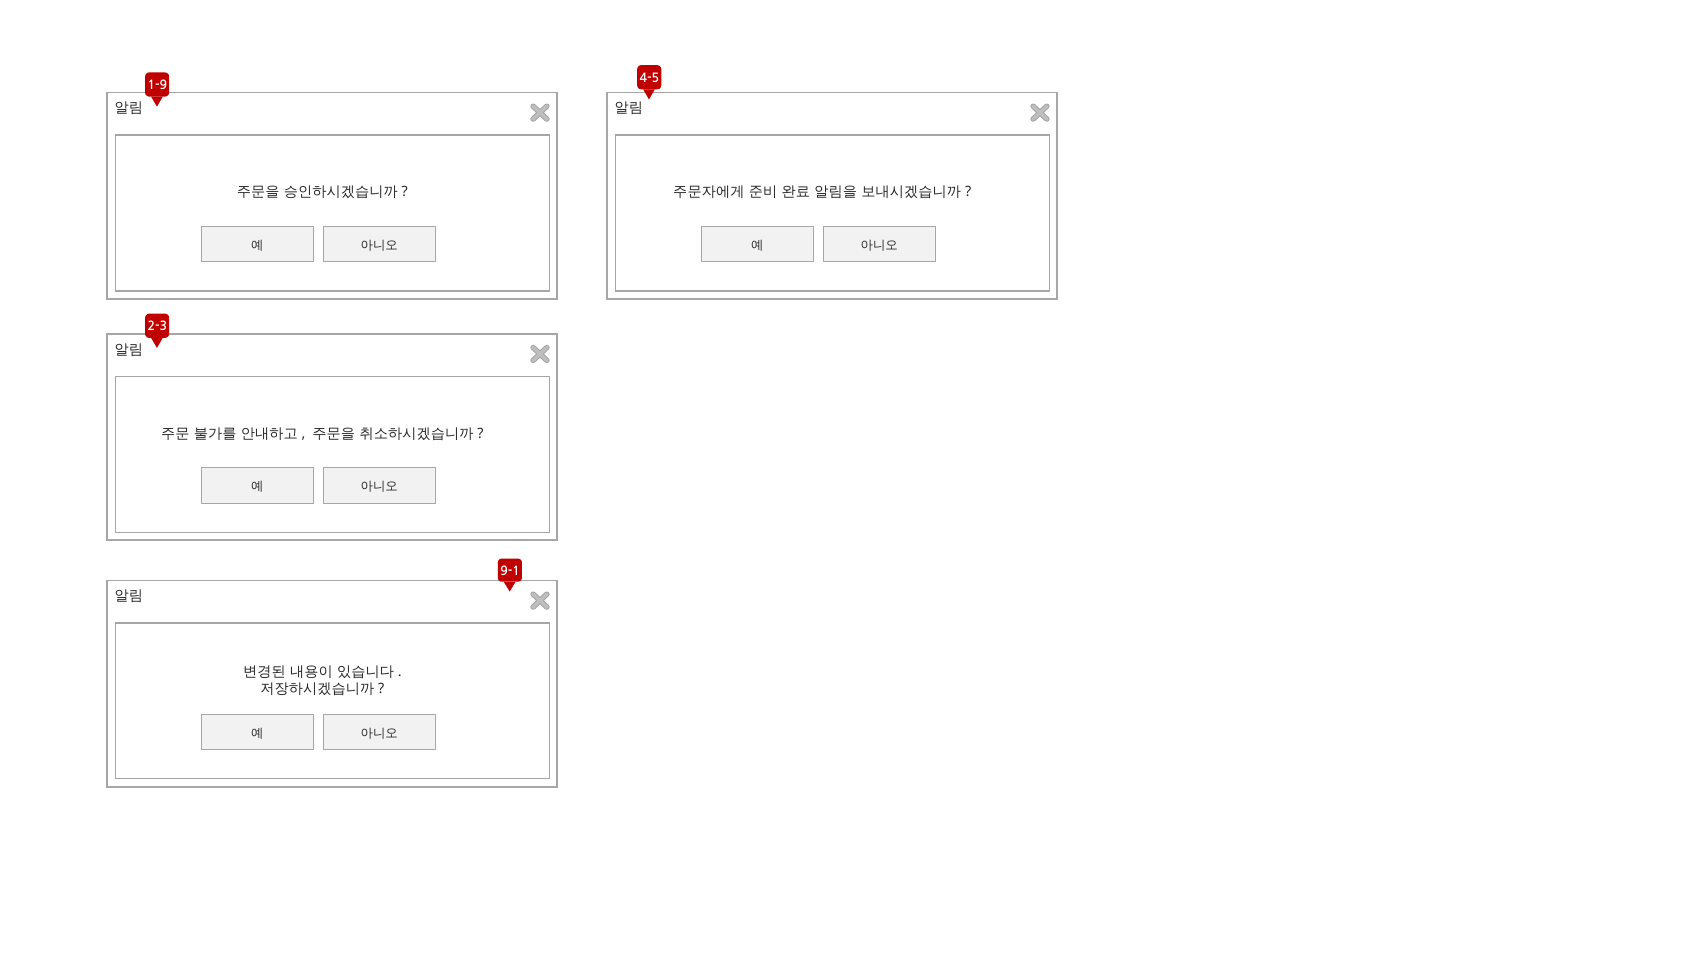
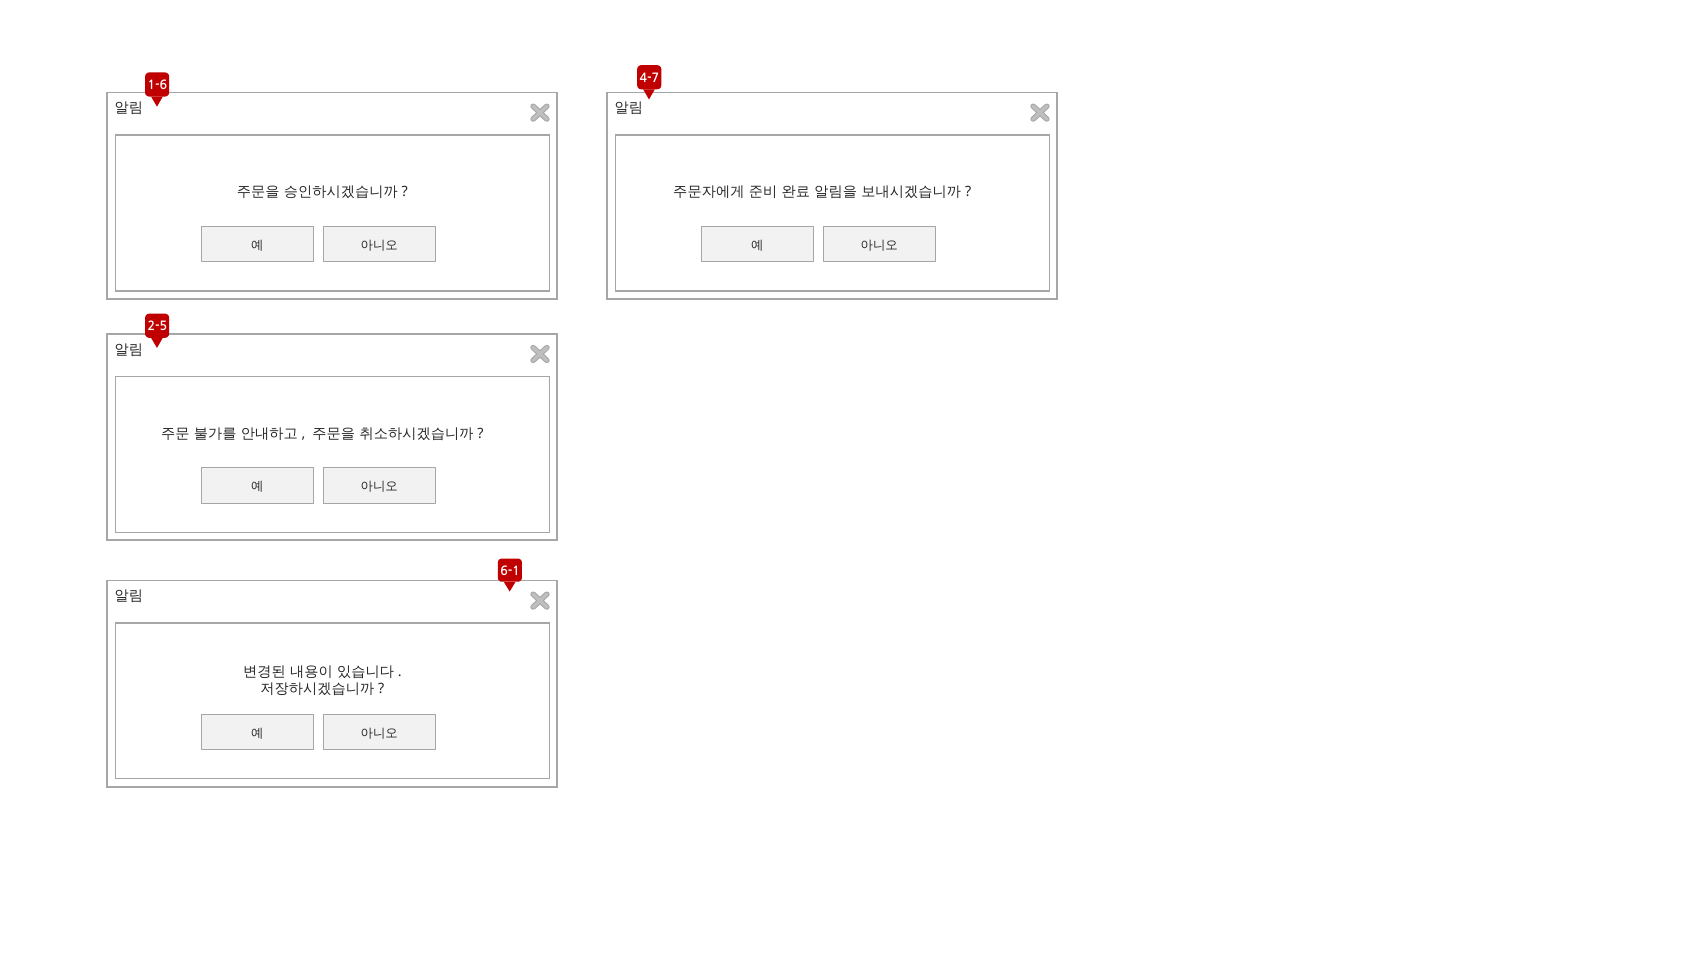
4-5: 4-5 -> 4-7
1-9: 1-9 -> 1-6
2-3: 2-3 -> 2-5
9-1: 9-1 -> 6-1
